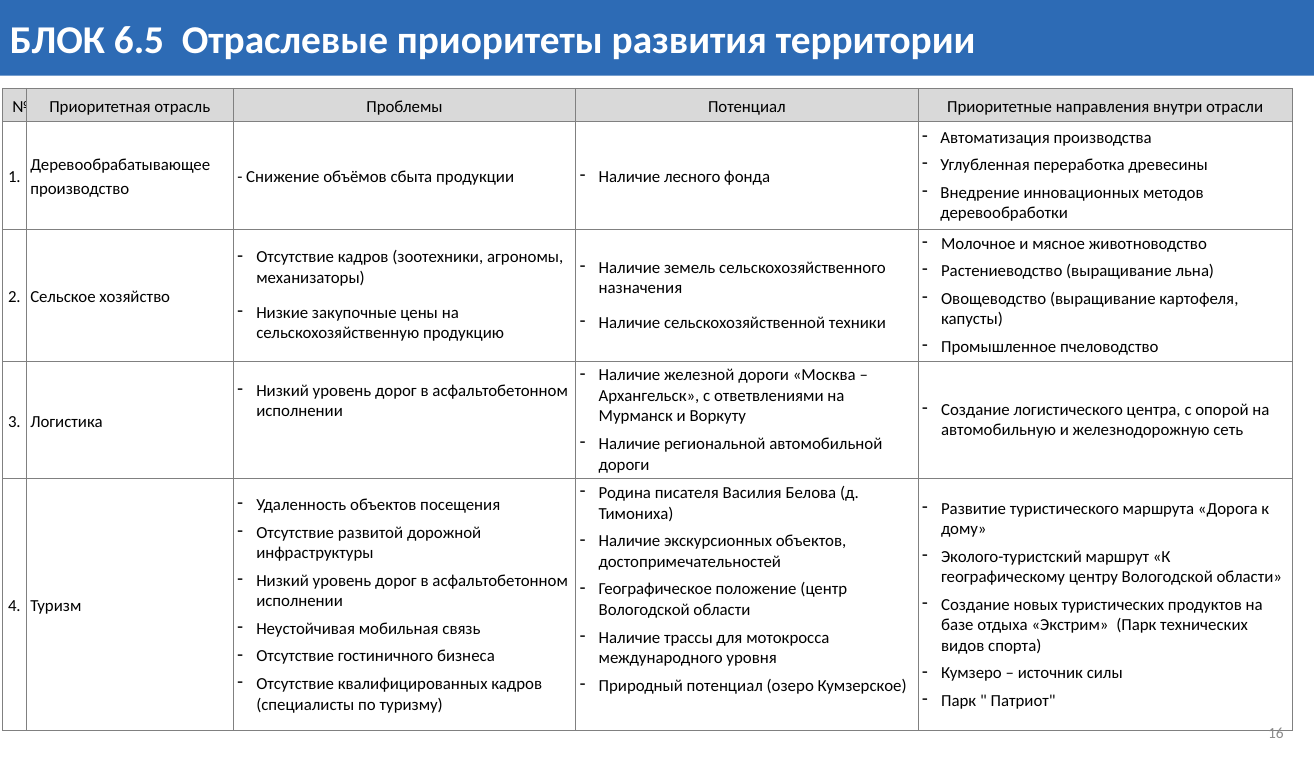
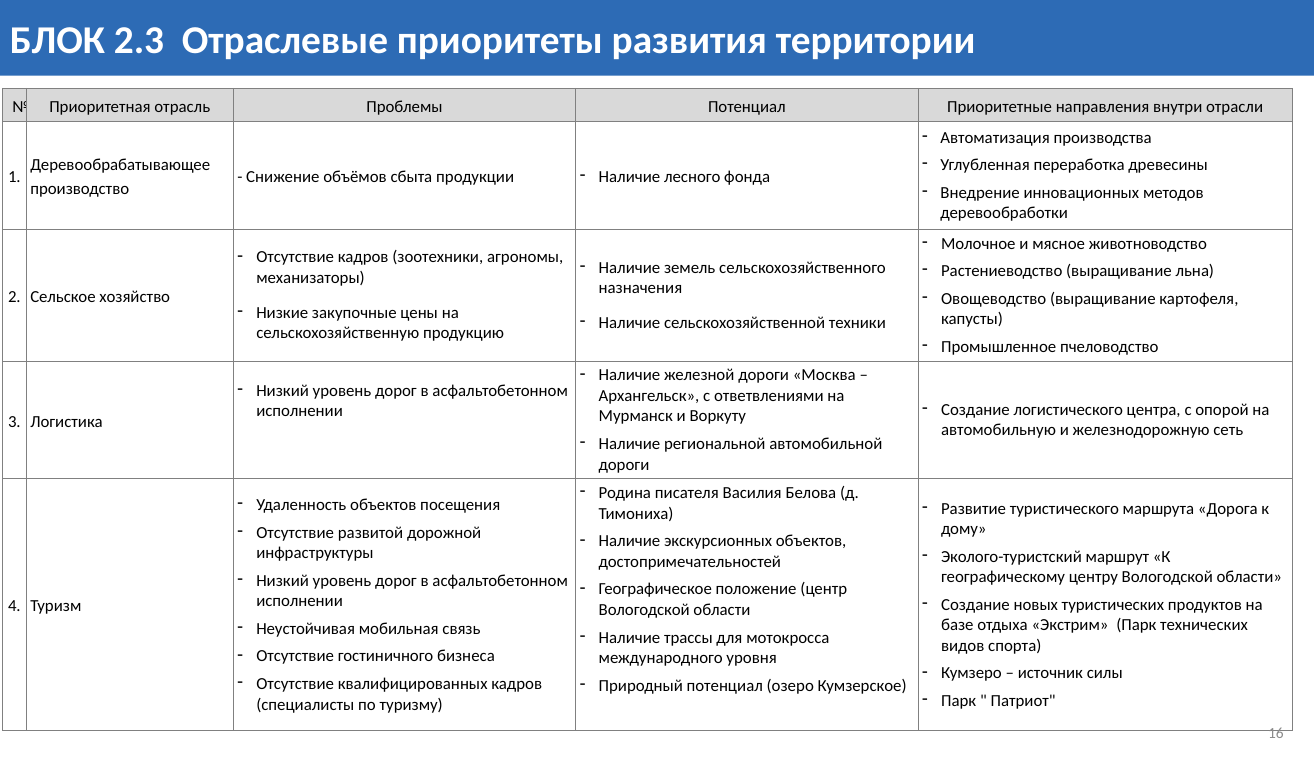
6.5: 6.5 -> 2.3
